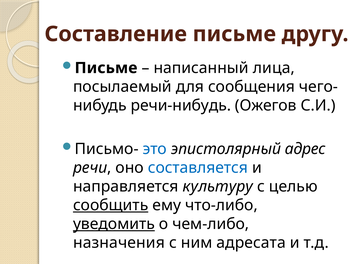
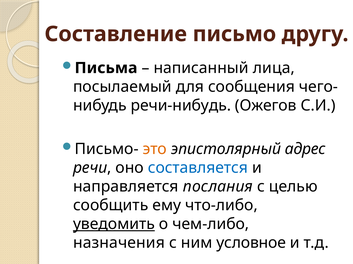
Составление письме: письме -> письмо
Письме at (106, 68): Письме -> Письма
это colour: blue -> orange
культуру: культуру -> послания
сообщить underline: present -> none
адресата: адресата -> условное
